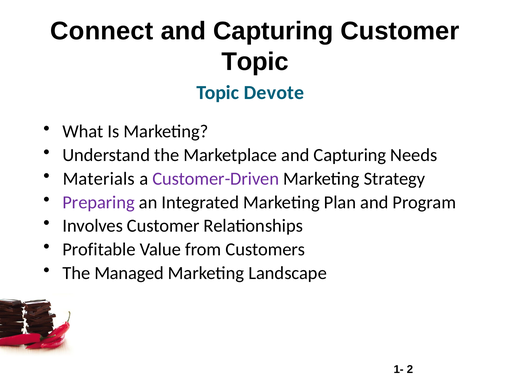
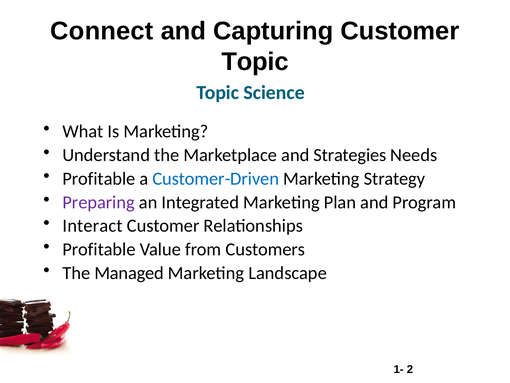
Devote: Devote -> Science
Marketplace and Capturing: Capturing -> Strategies
Materials at (99, 178): Materials -> Profitable
Customer-Driven colour: purple -> blue
Involves: Involves -> Interact
